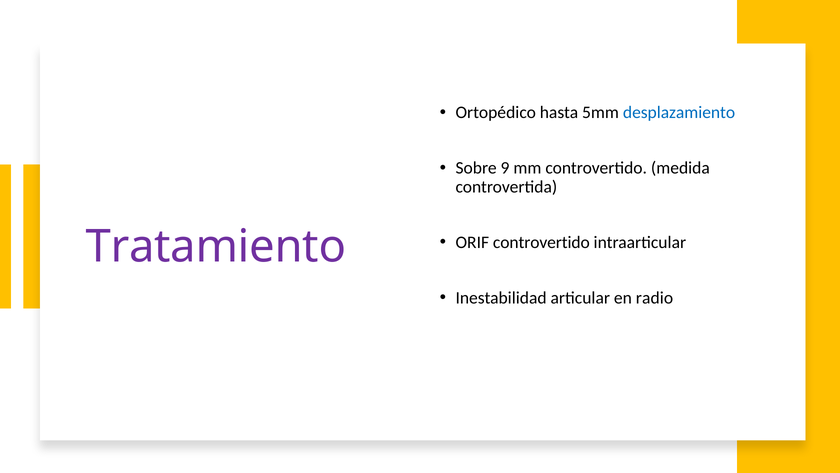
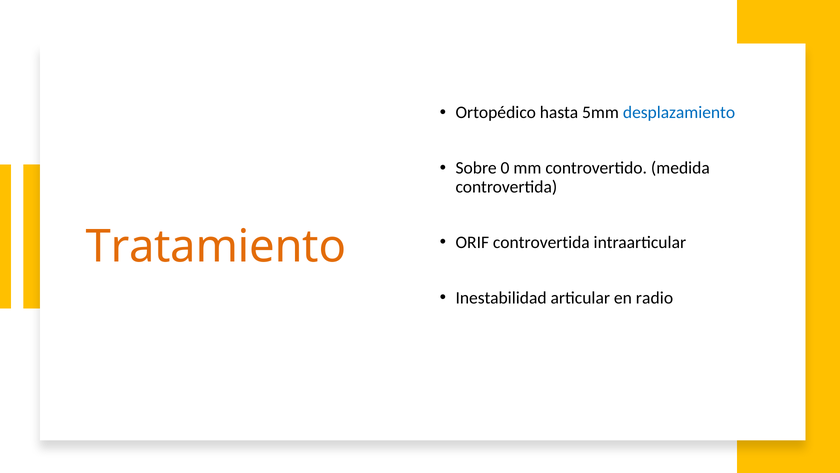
9: 9 -> 0
ORIF controvertido: controvertido -> controvertida
Tratamiento colour: purple -> orange
